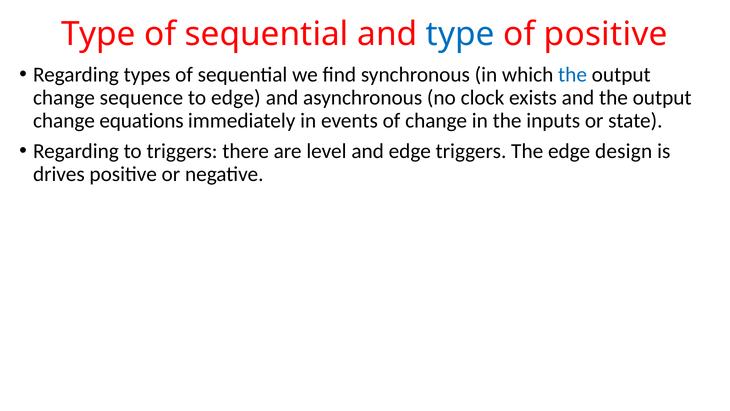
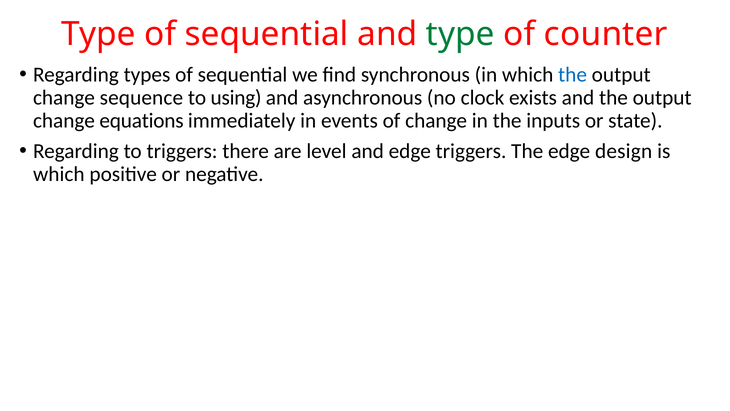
type at (460, 34) colour: blue -> green
of positive: positive -> counter
to edge: edge -> using
drives at (59, 174): drives -> which
